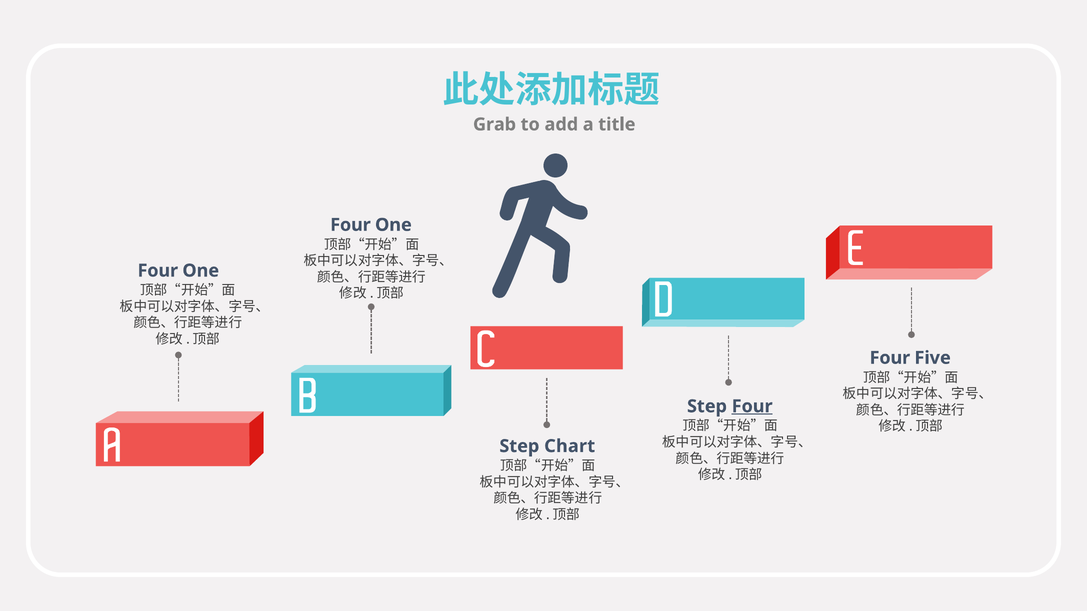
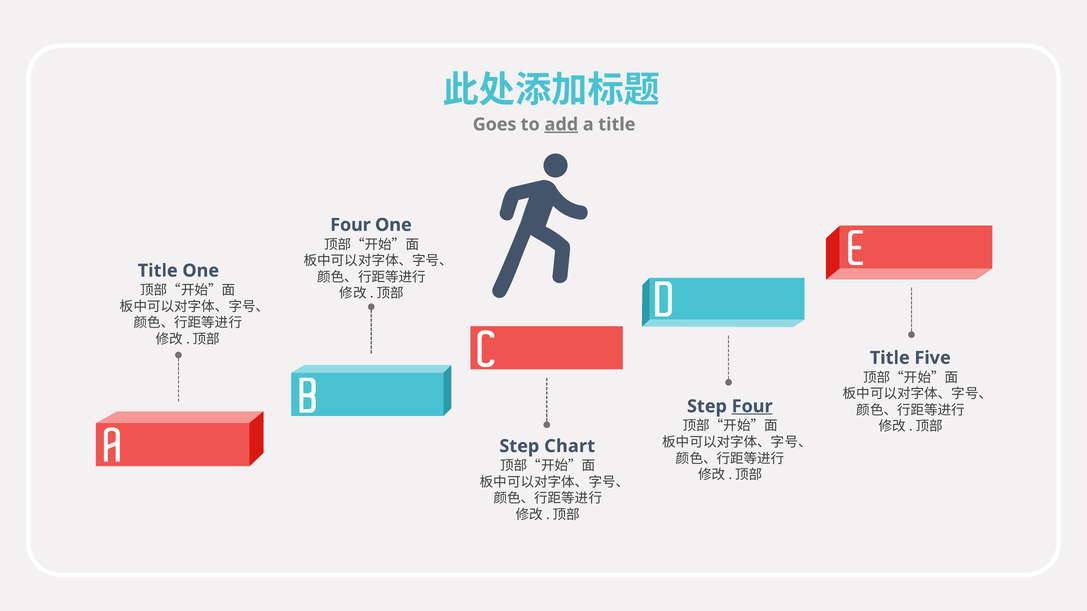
Grab: Grab -> Goes
add underline: none -> present
Four at (158, 271): Four -> Title
Four at (890, 358): Four -> Title
